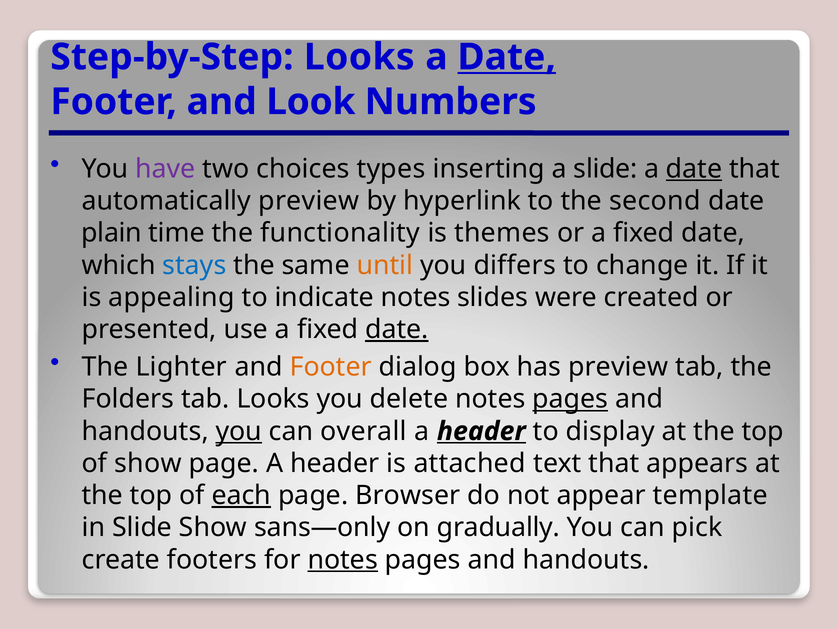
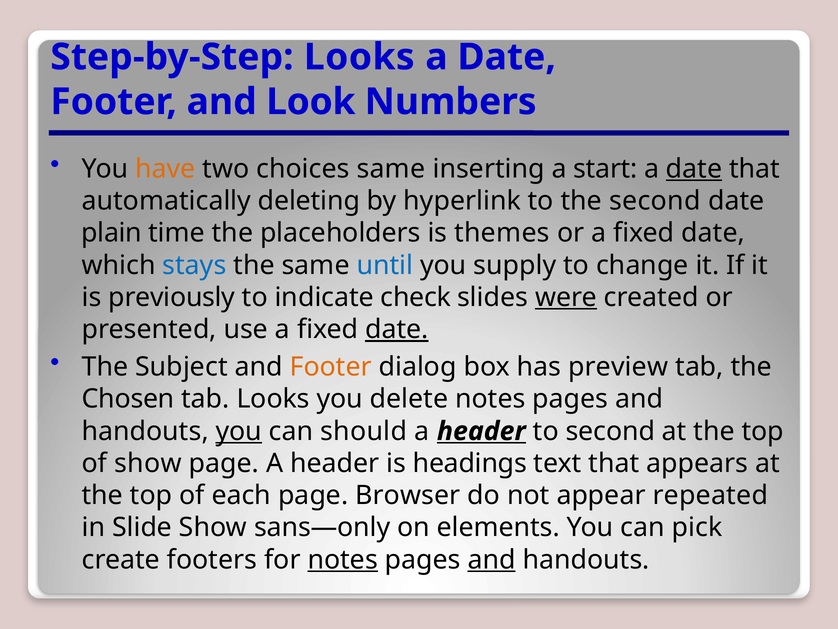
Date at (507, 57) underline: present -> none
have colour: purple -> orange
choices types: types -> same
a slide: slide -> start
automatically preview: preview -> deleting
functionality: functionality -> placeholders
until colour: orange -> blue
differs: differs -> supply
appealing: appealing -> previously
indicate notes: notes -> check
were underline: none -> present
Lighter: Lighter -> Subject
Folders: Folders -> Chosen
pages at (570, 399) underline: present -> none
overall: overall -> should
to display: display -> second
attached: attached -> headings
each underline: present -> none
template: template -> repeated
gradually: gradually -> elements
and at (492, 559) underline: none -> present
